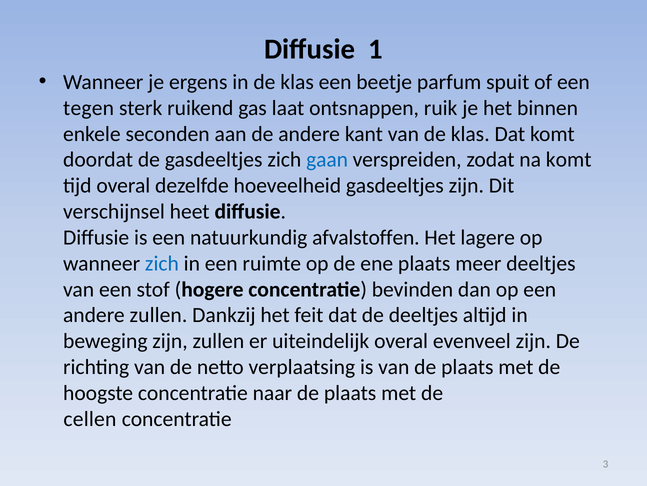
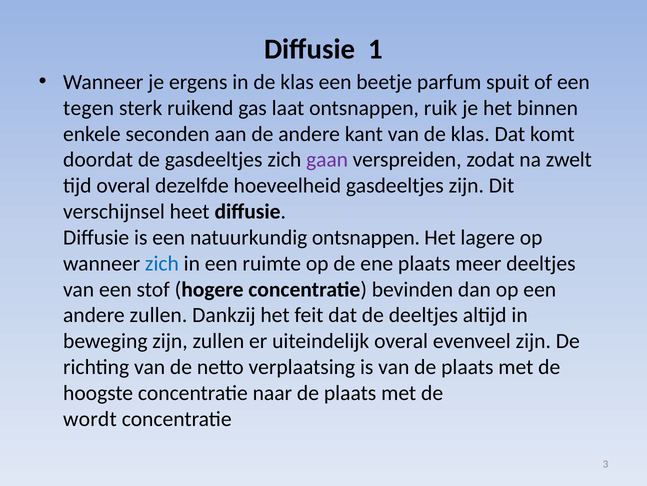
gaan colour: blue -> purple
na komt: komt -> zwelt
natuurkundig afvalstoffen: afvalstoffen -> ontsnappen
cellen: cellen -> wordt
